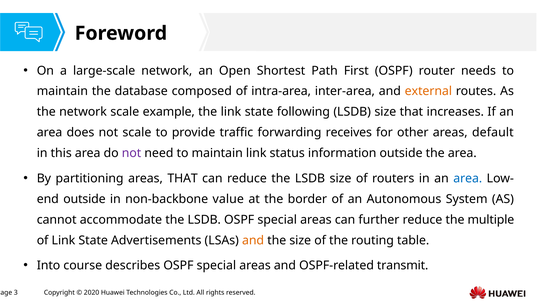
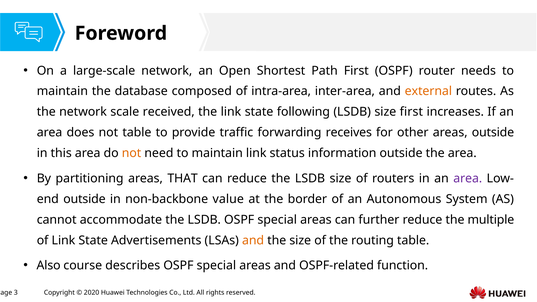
example: example -> received
size that: that -> first
not scale: scale -> table
areas default: default -> outside
not at (132, 153) colour: purple -> orange
area at (468, 178) colour: blue -> purple
Into: Into -> Also
transmit: transmit -> function
